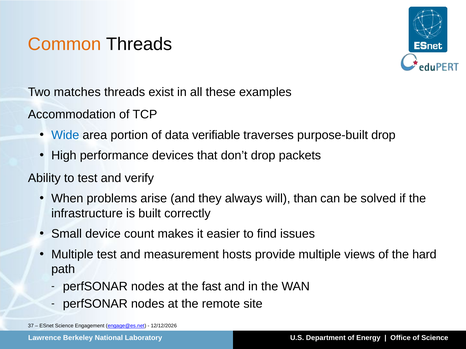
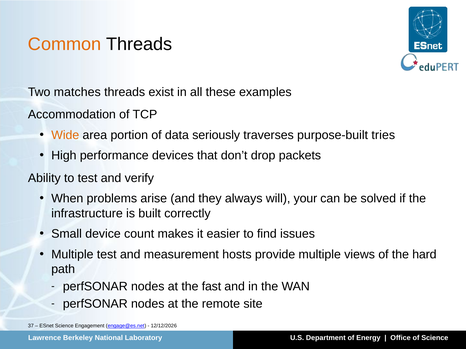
Wide colour: blue -> orange
verifiable: verifiable -> seriously
purpose-built drop: drop -> tries
than: than -> your
